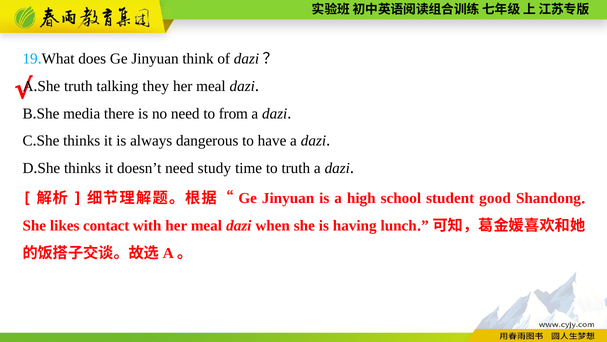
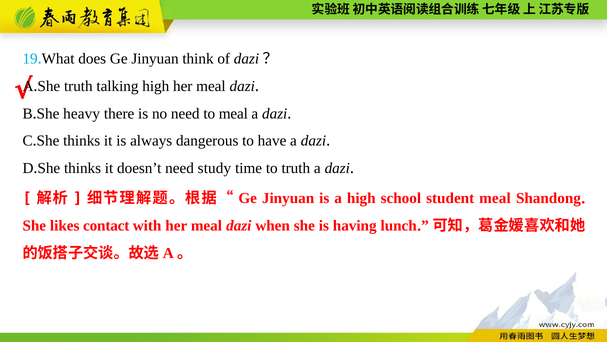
talking they: they -> high
media: media -> heavy
to from: from -> meal
student good: good -> meal
